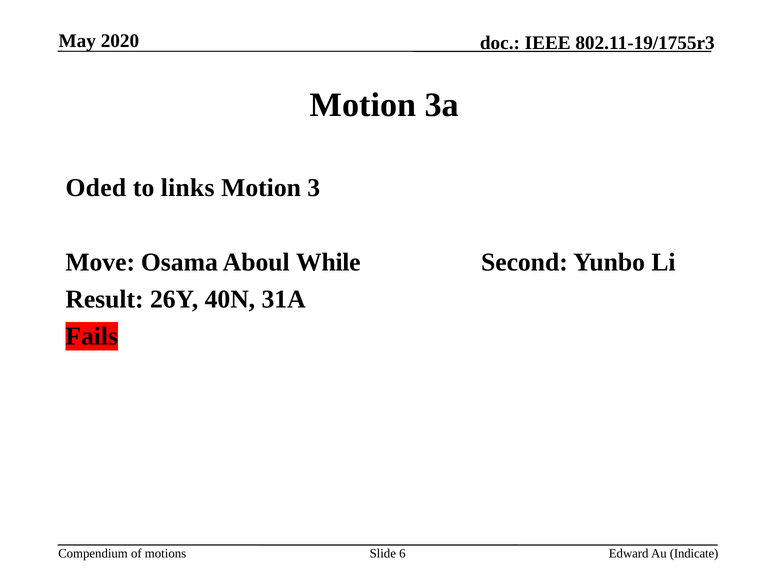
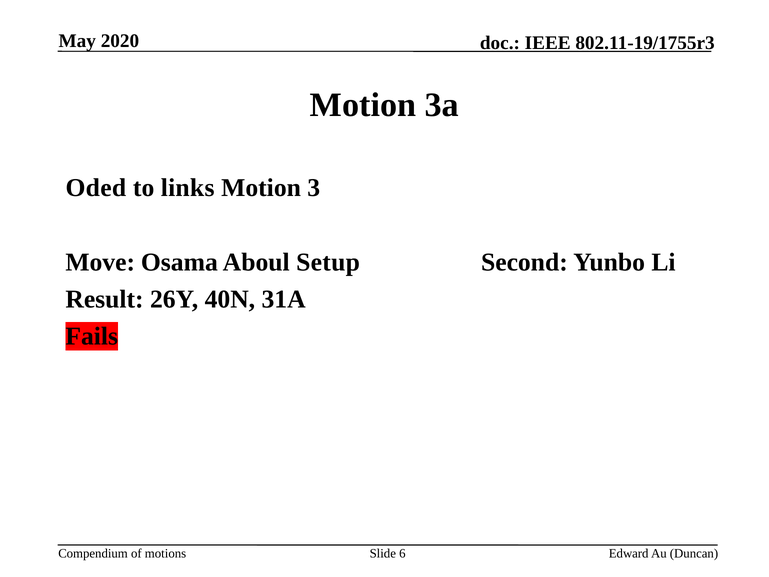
While: While -> Setup
Indicate: Indicate -> Duncan
